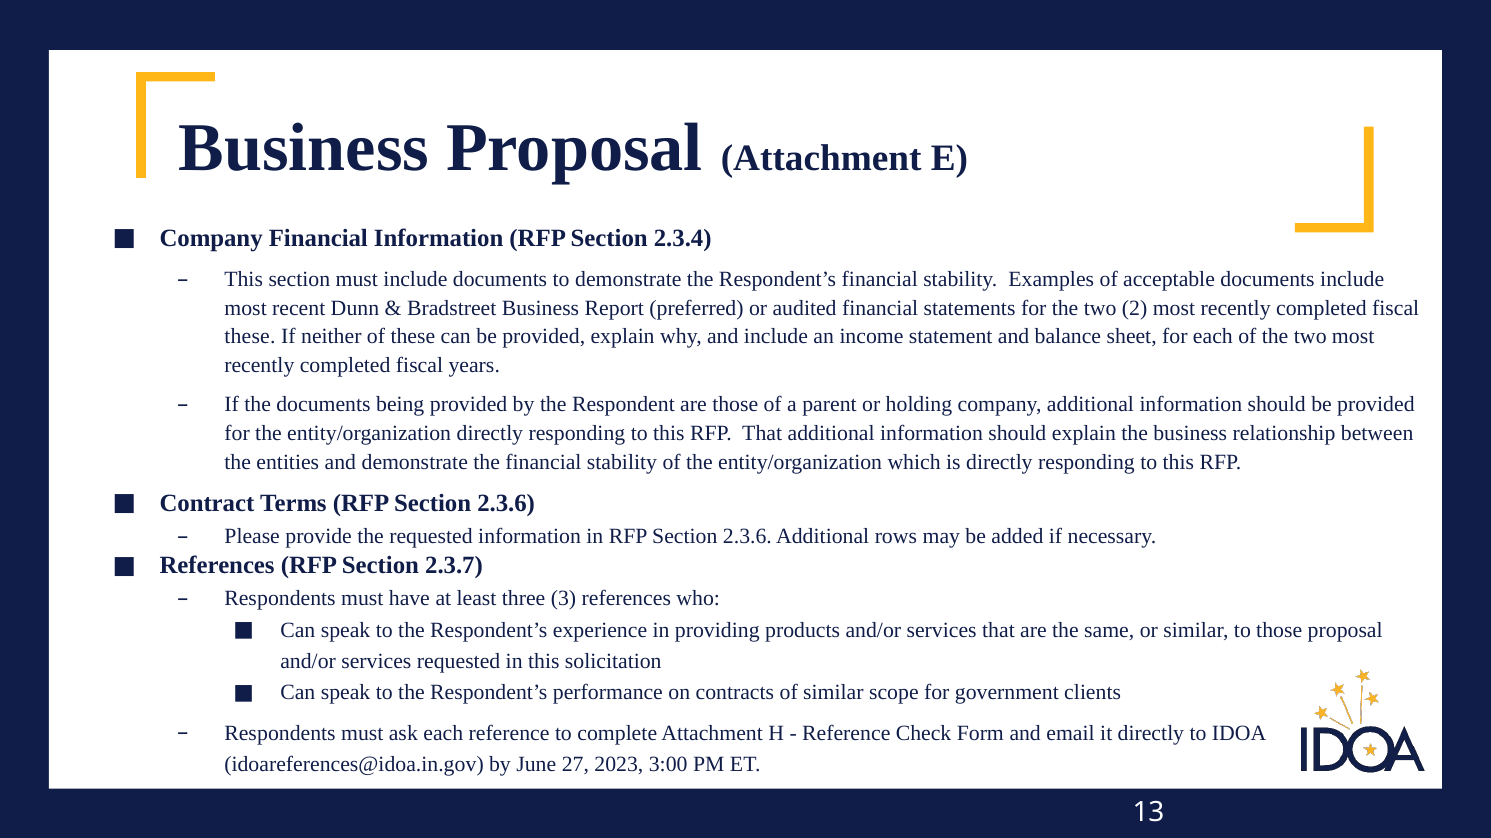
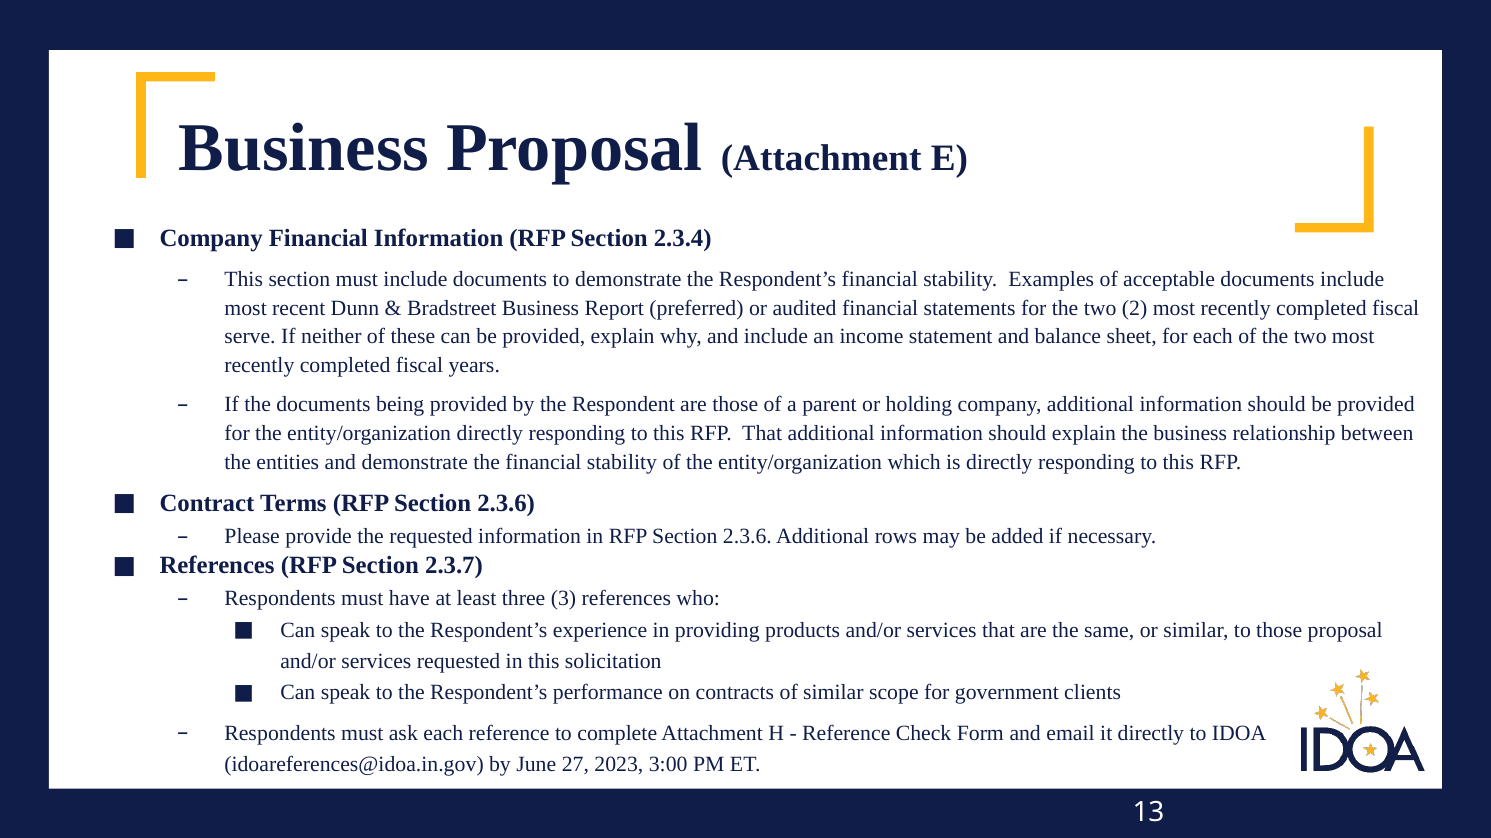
these at (250, 337): these -> serve
